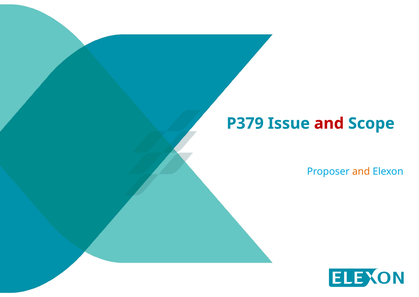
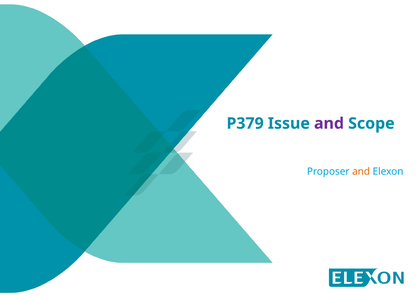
and at (329, 123) colour: red -> purple
